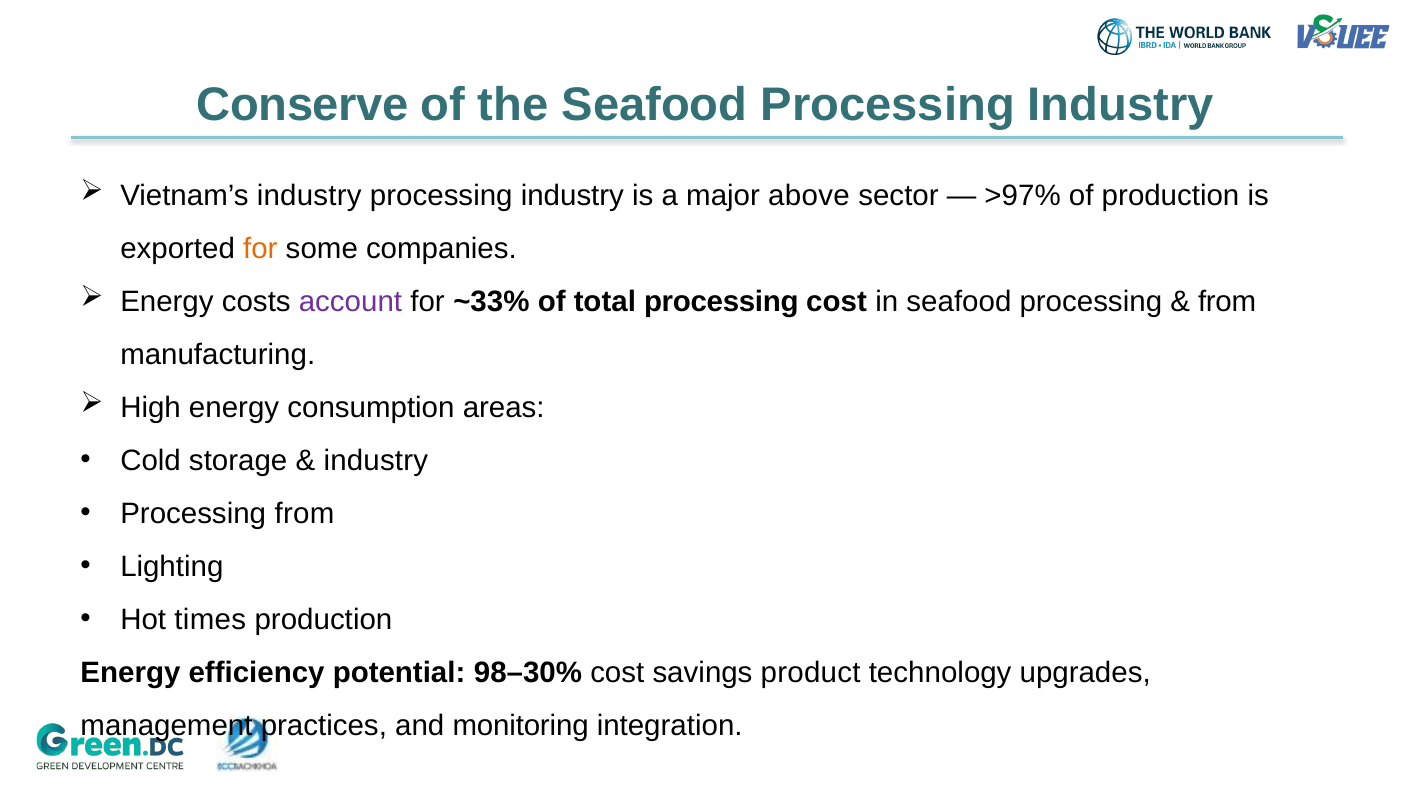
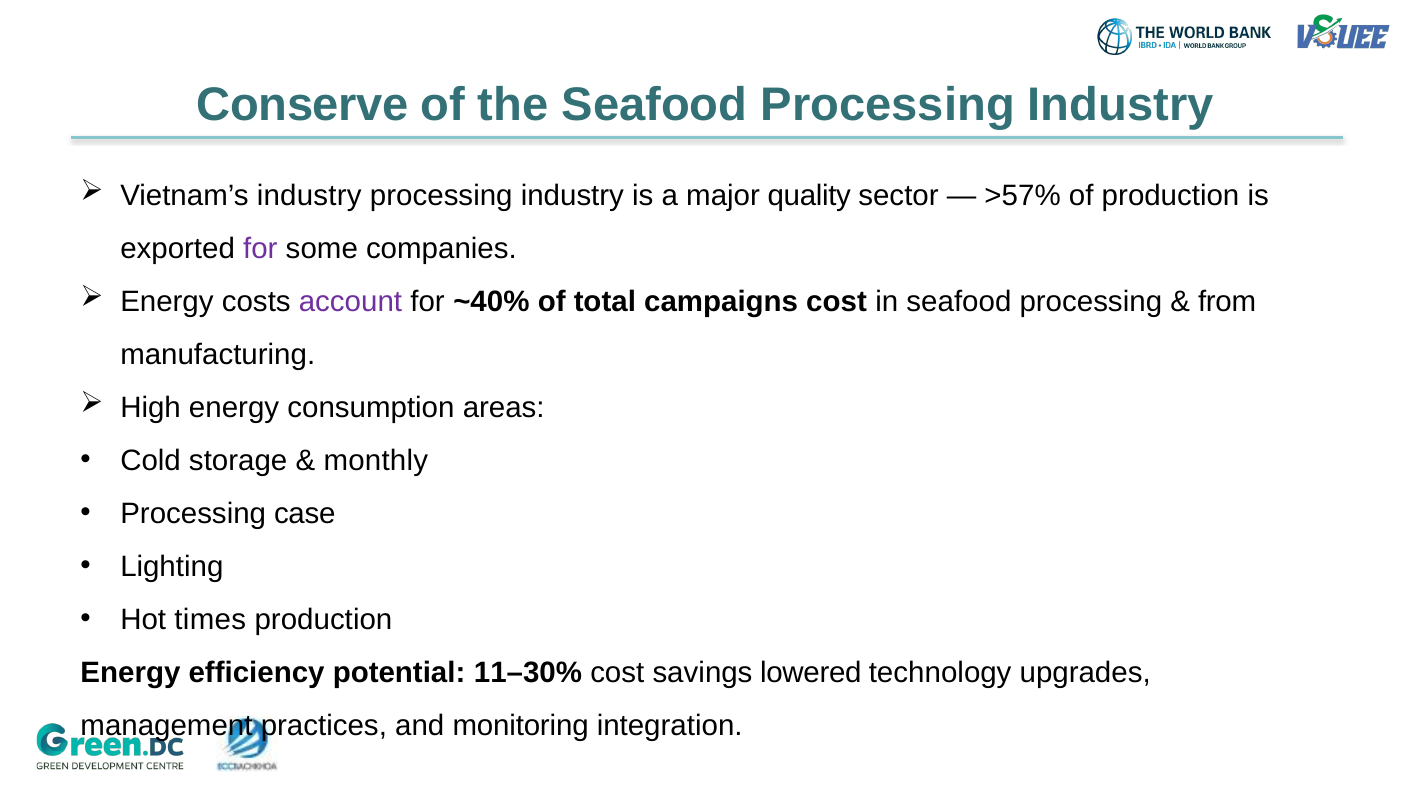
above: above -> quality
>97%: >97% -> >57%
for at (260, 248) colour: orange -> purple
~33%: ~33% -> ~40%
total processing: processing -> campaigns
industry at (376, 461): industry -> monthly
Processing from: from -> case
98–30%: 98–30% -> 11–30%
product: product -> lowered
